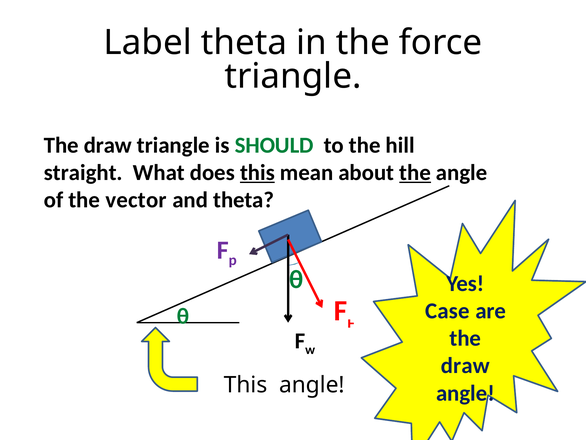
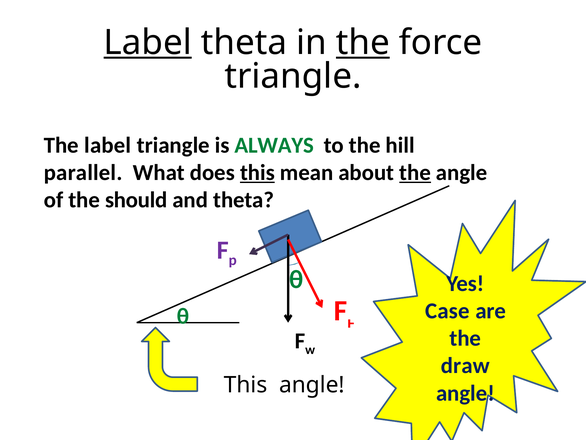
Label at (148, 43) underline: none -> present
the at (363, 43) underline: none -> present
draw at (108, 145): draw -> label
SHOULD: SHOULD -> ALWAYS
straight: straight -> parallel
vector: vector -> should
